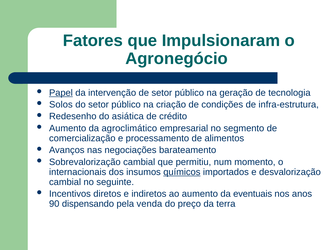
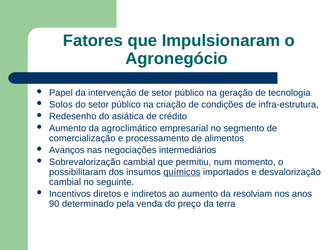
Papel underline: present -> none
barateamento: barateamento -> intermediários
internacionais: internacionais -> possibilitaram
eventuais: eventuais -> resolviam
dispensando: dispensando -> determinado
